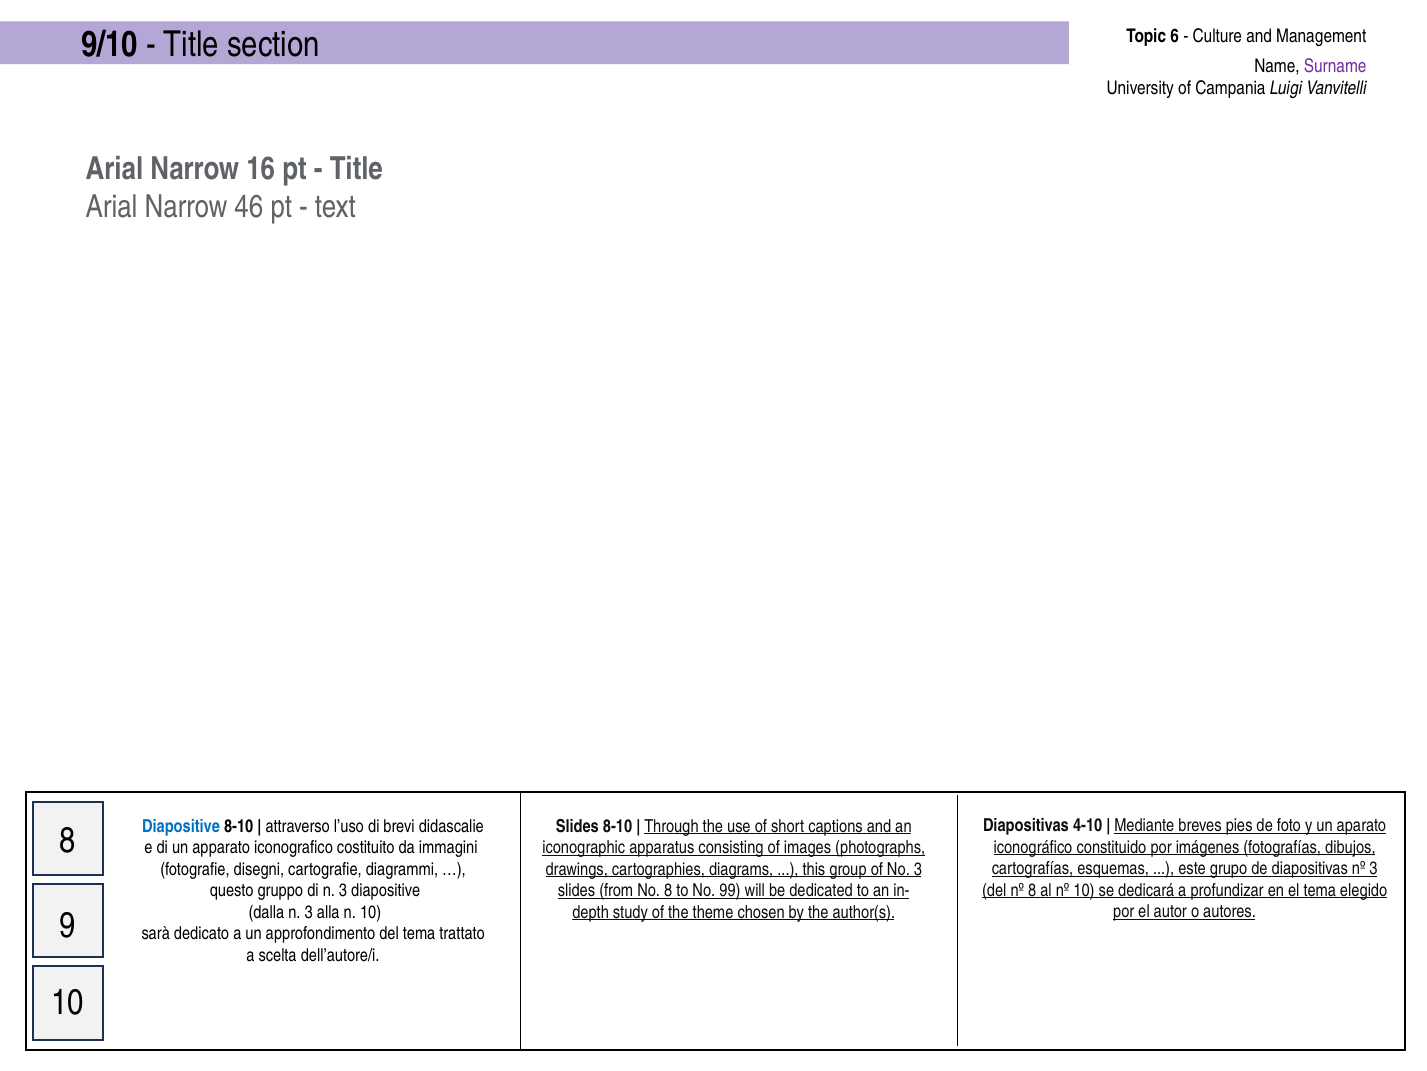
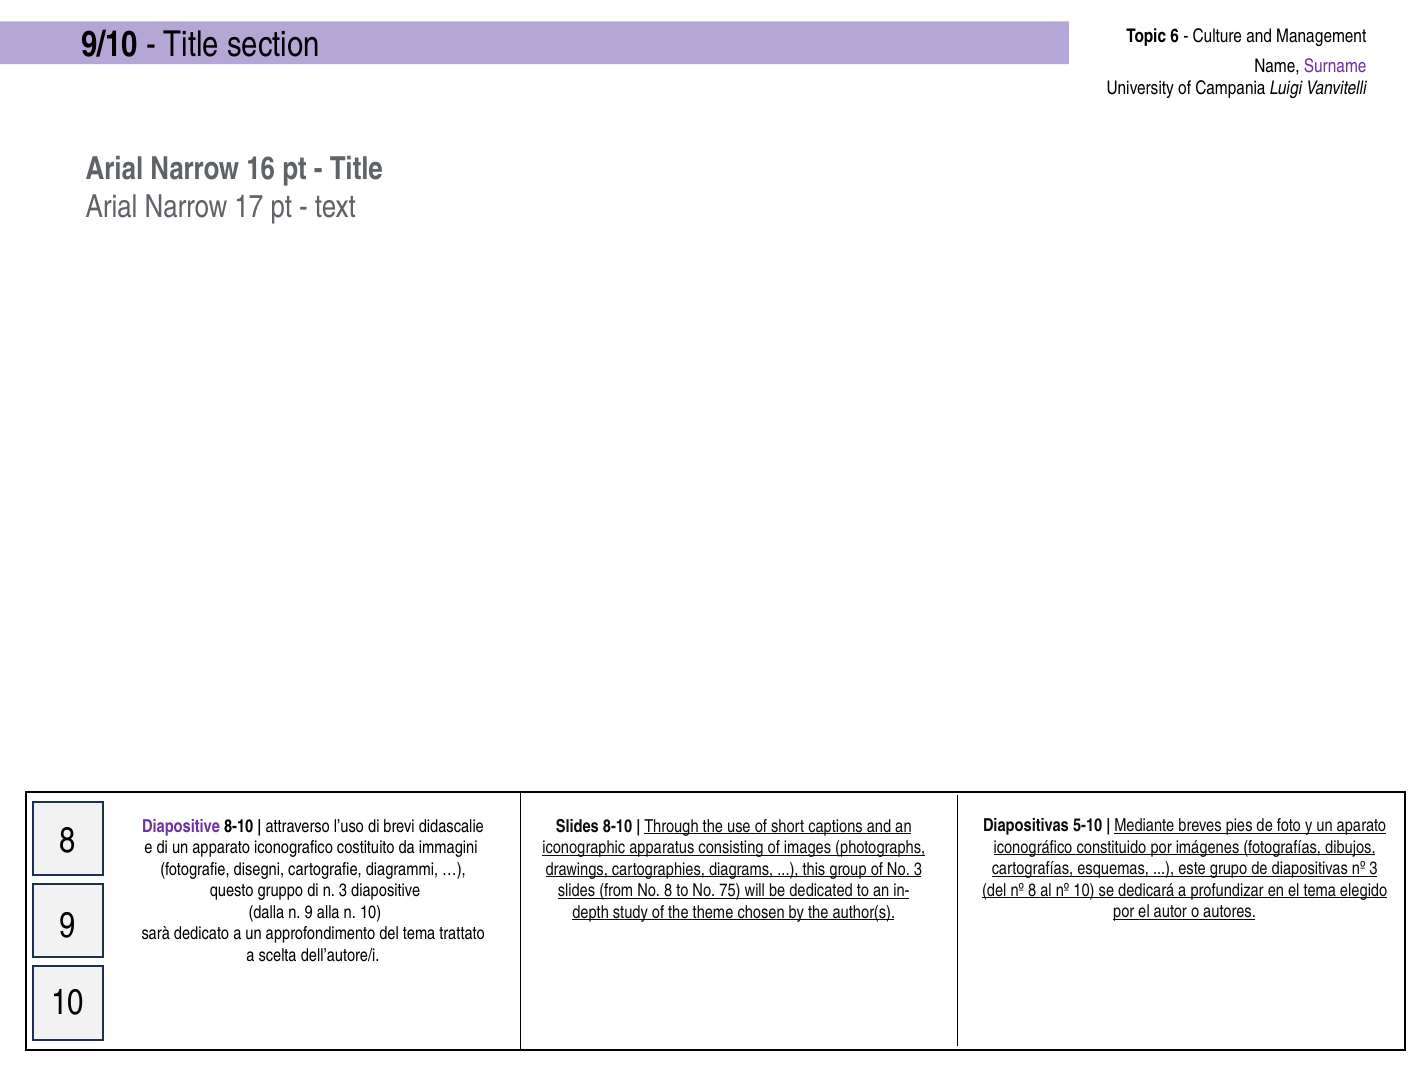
46: 46 -> 17
4-10: 4-10 -> 5-10
Diapositive at (181, 826) colour: blue -> purple
99: 99 -> 75
dalla n 3: 3 -> 9
